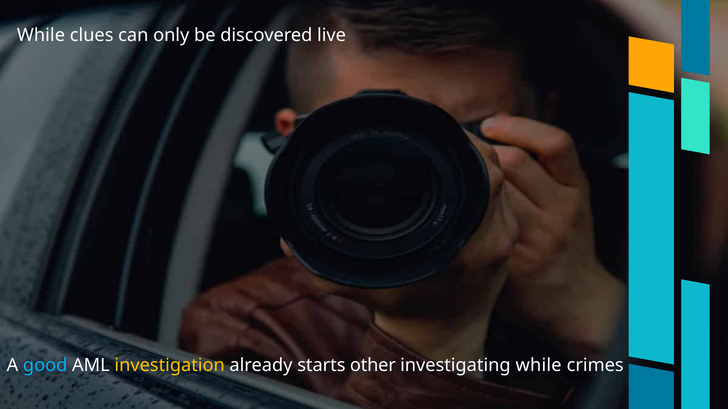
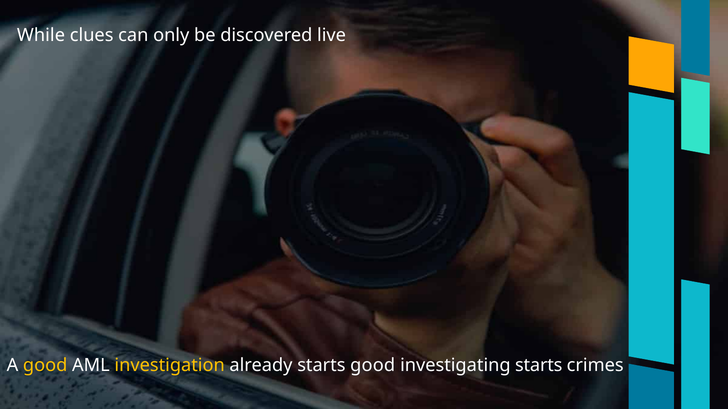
good at (45, 366) colour: light blue -> yellow
starts other: other -> good
investigating while: while -> starts
